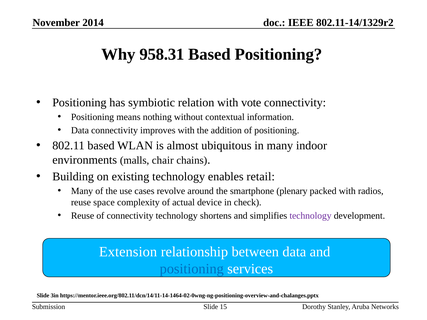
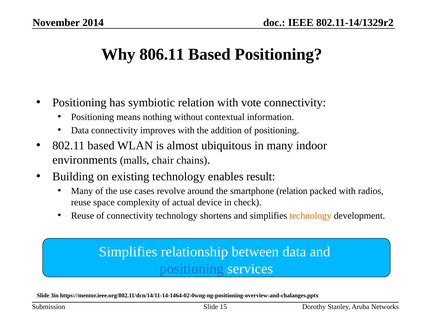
958.31: 958.31 -> 806.11
retail: retail -> result
smartphone plenary: plenary -> relation
technology at (311, 216) colour: purple -> orange
Extension at (128, 252): Extension -> Simplifies
